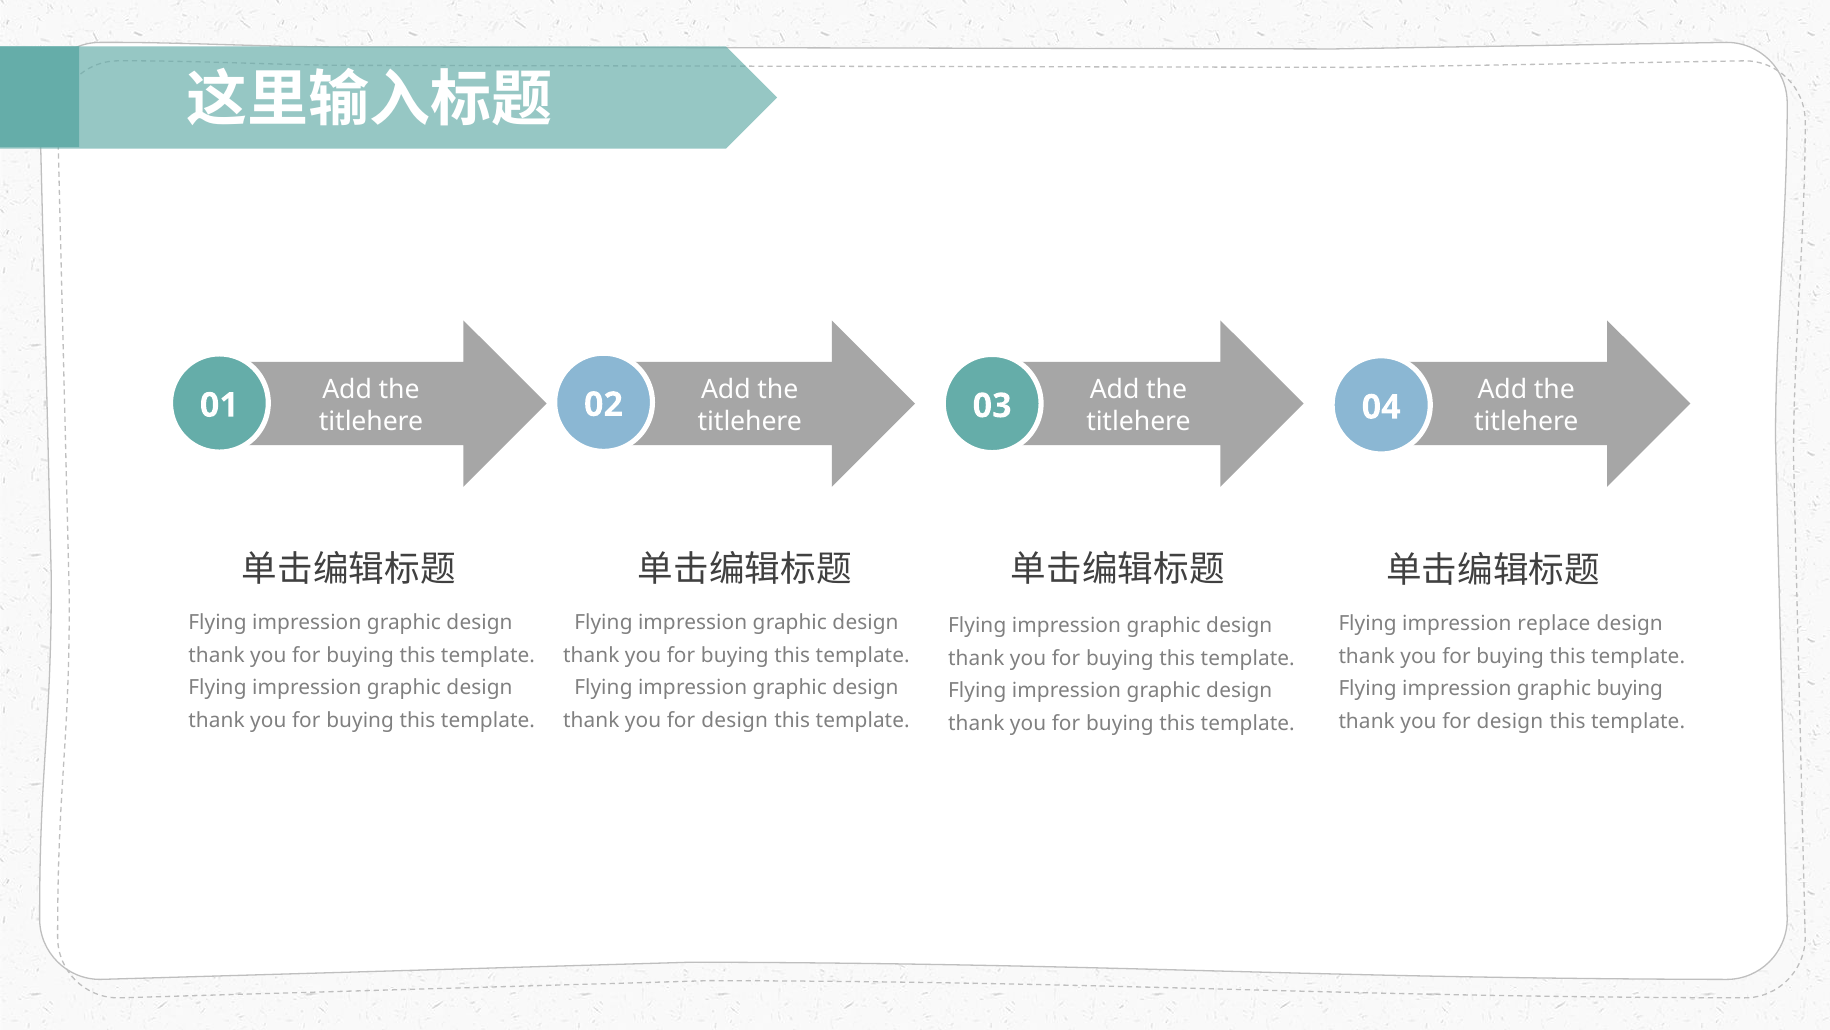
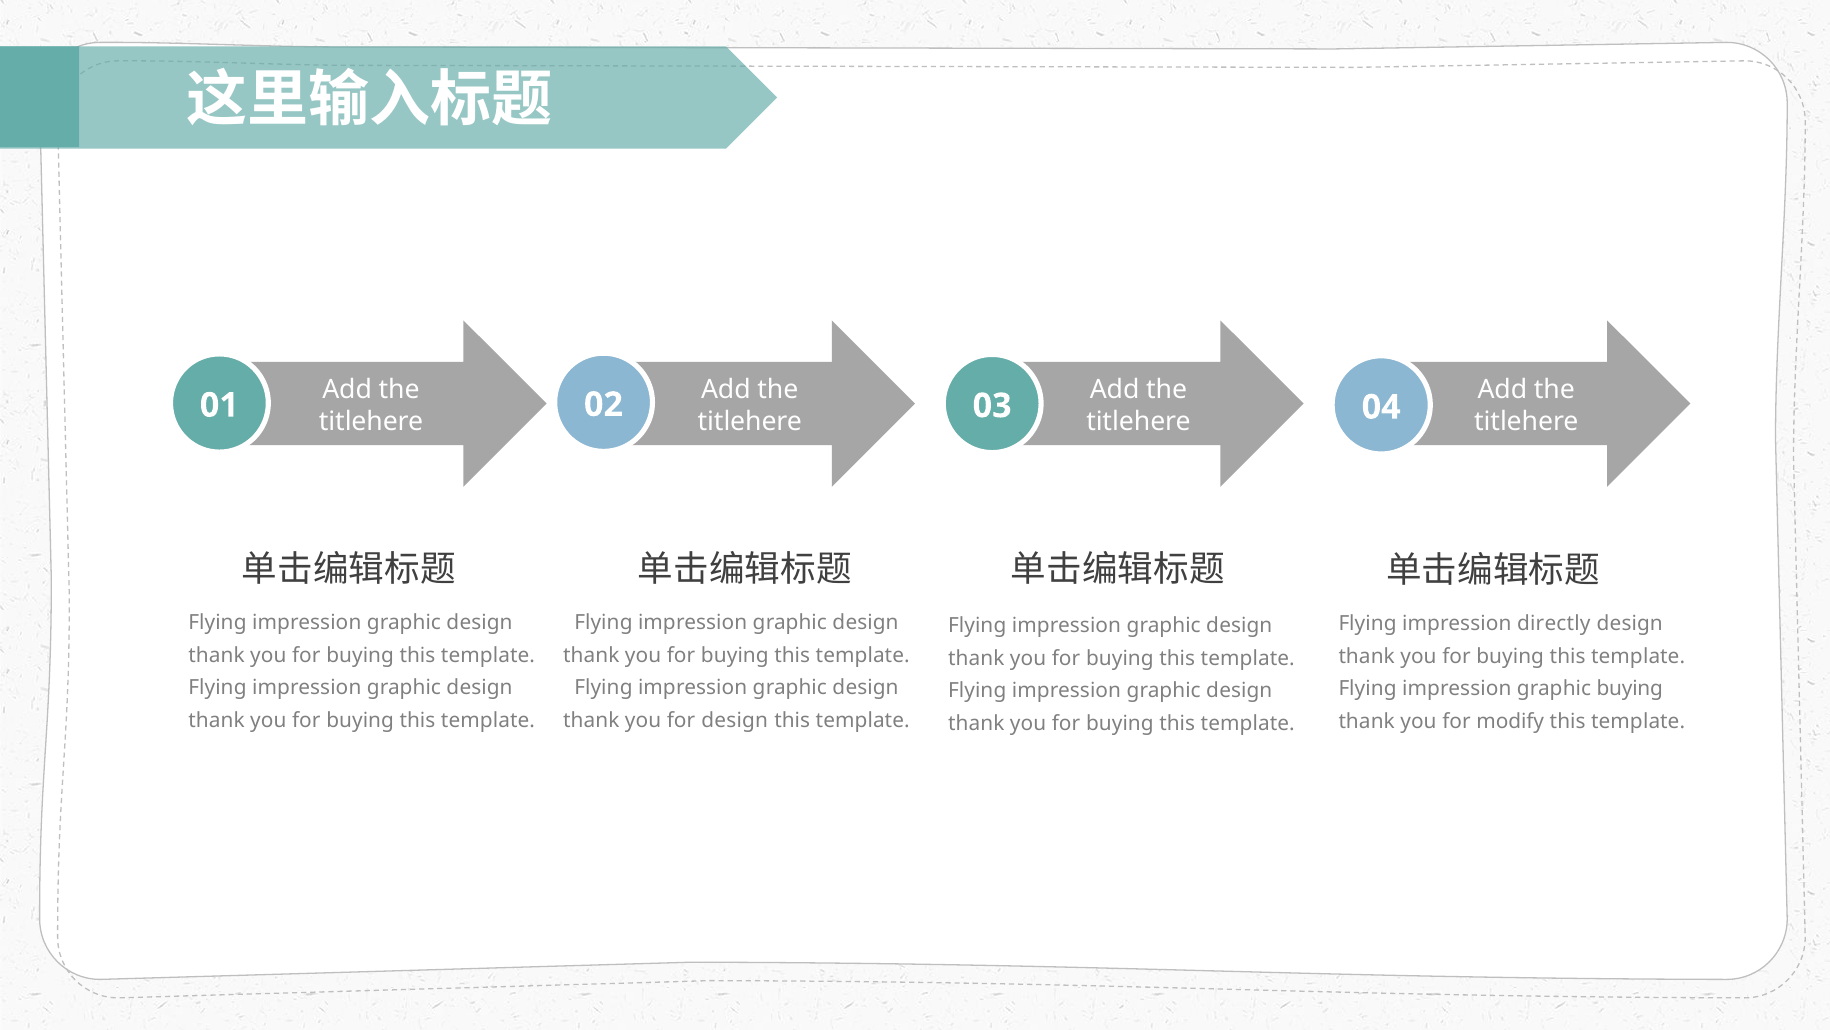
replace: replace -> directly
design at (1510, 721): design -> modify
